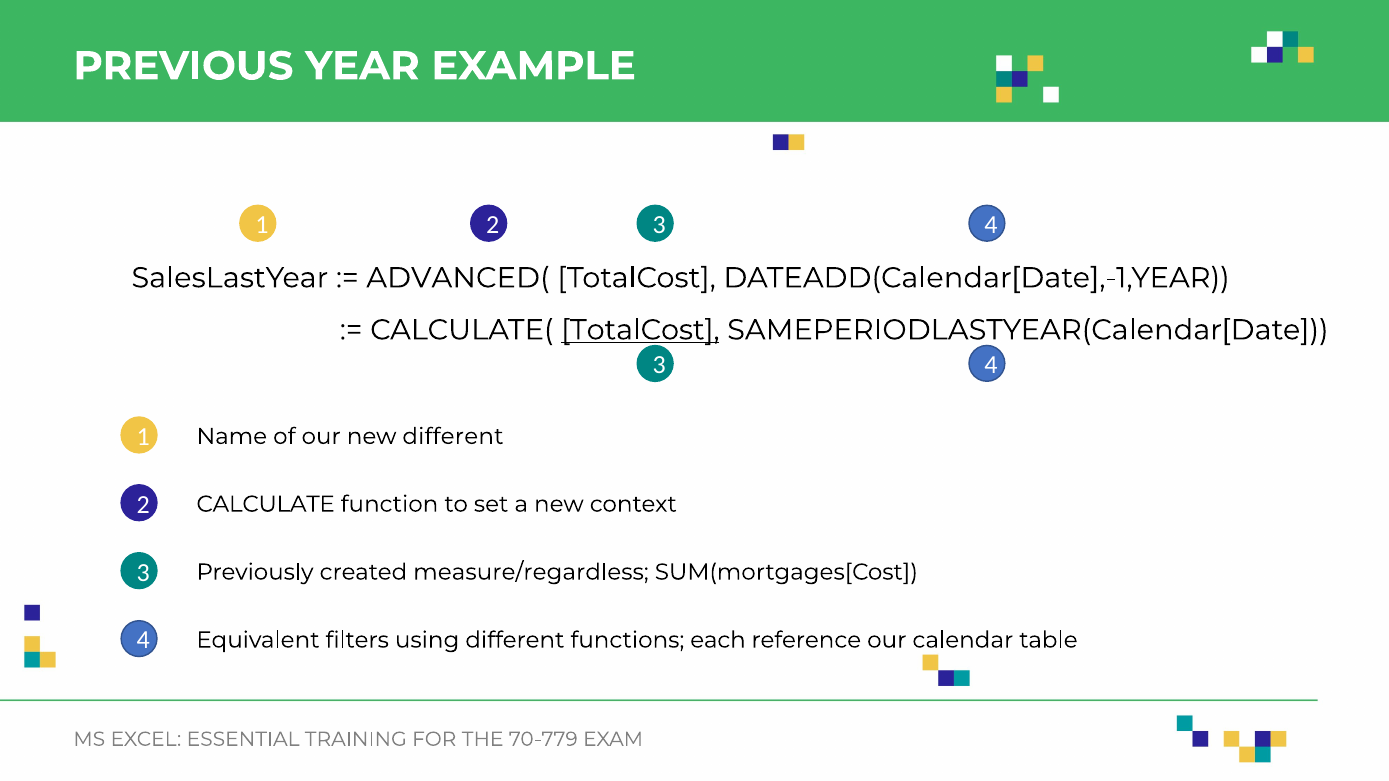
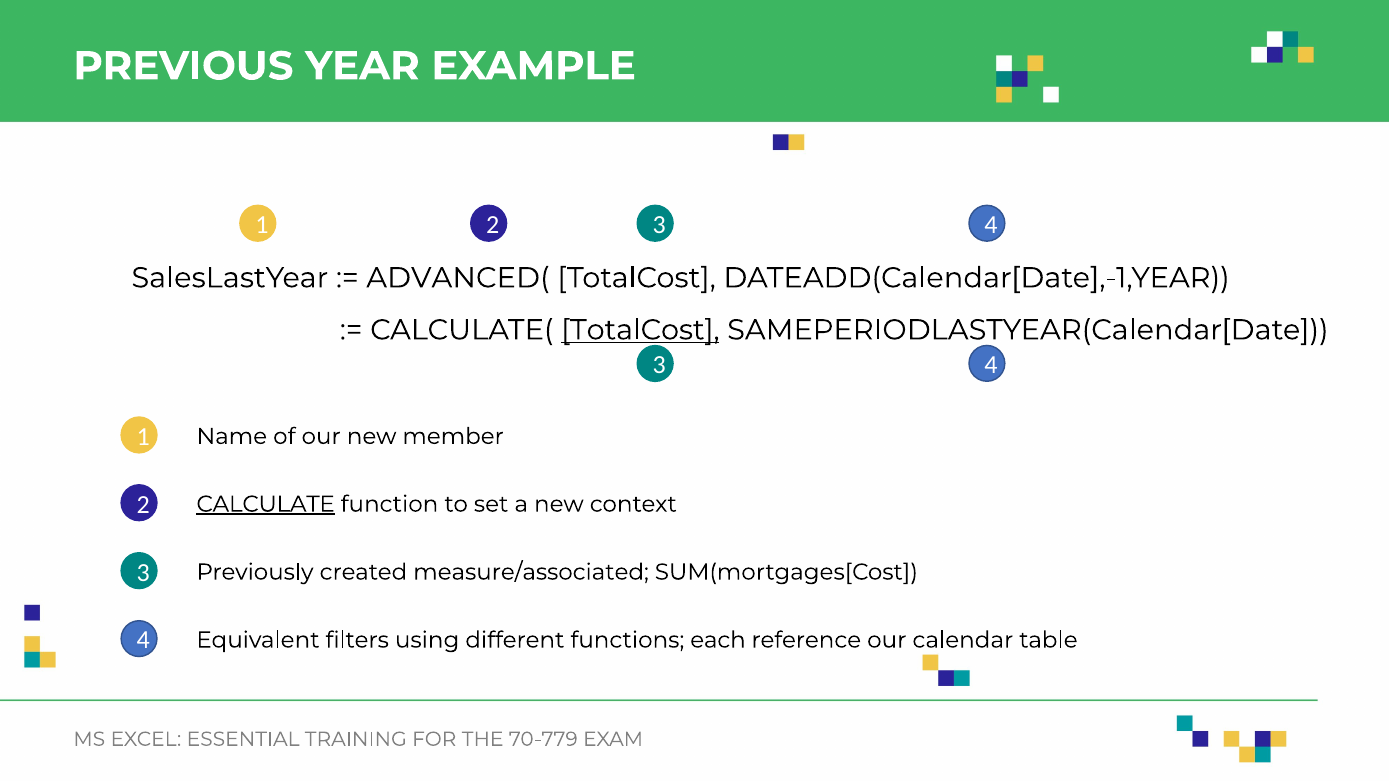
new different: different -> member
CALCULATE underline: none -> present
measure/regardless: measure/regardless -> measure/associated
